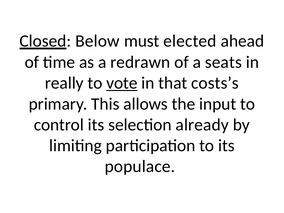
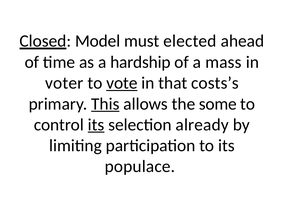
Below: Below -> Model
redrawn: redrawn -> hardship
seats: seats -> mass
really: really -> voter
This underline: none -> present
input: input -> some
its at (96, 125) underline: none -> present
